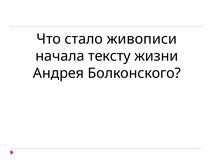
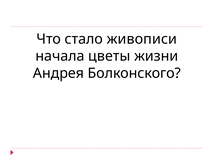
тексту: тексту -> цветы
